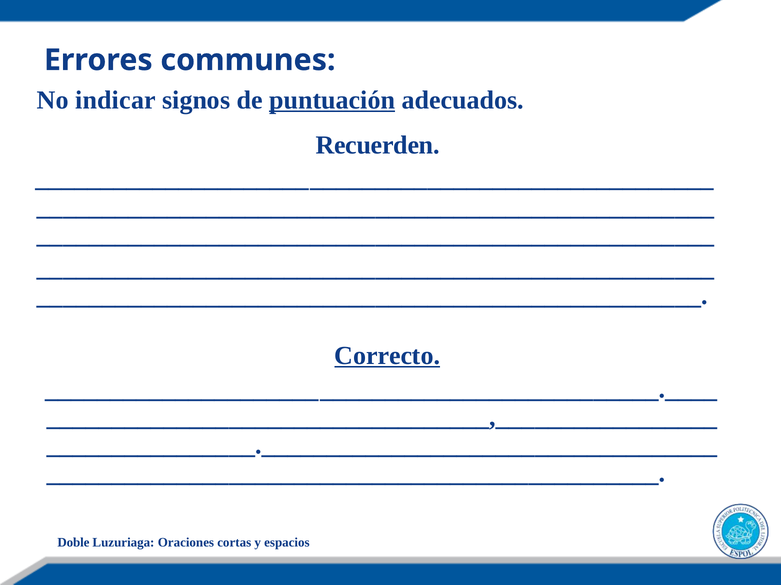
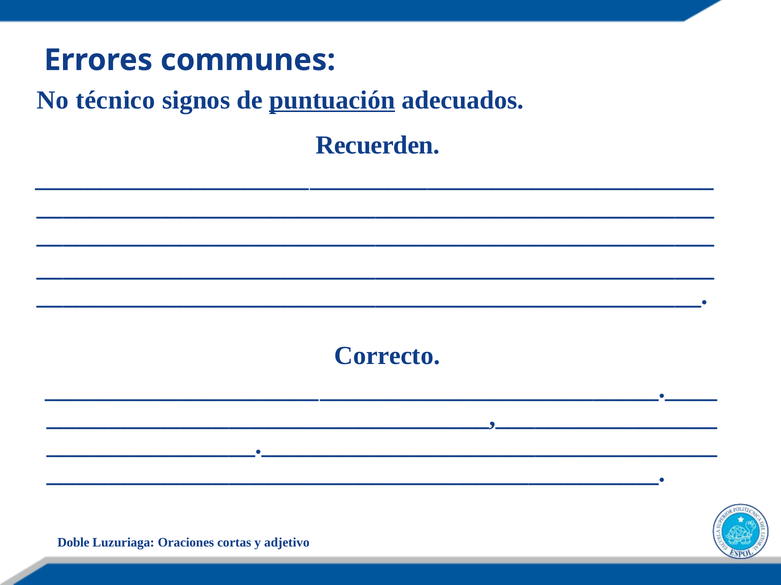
indicar: indicar -> técnico
Correcto underline: present -> none
espacios: espacios -> adjetivo
